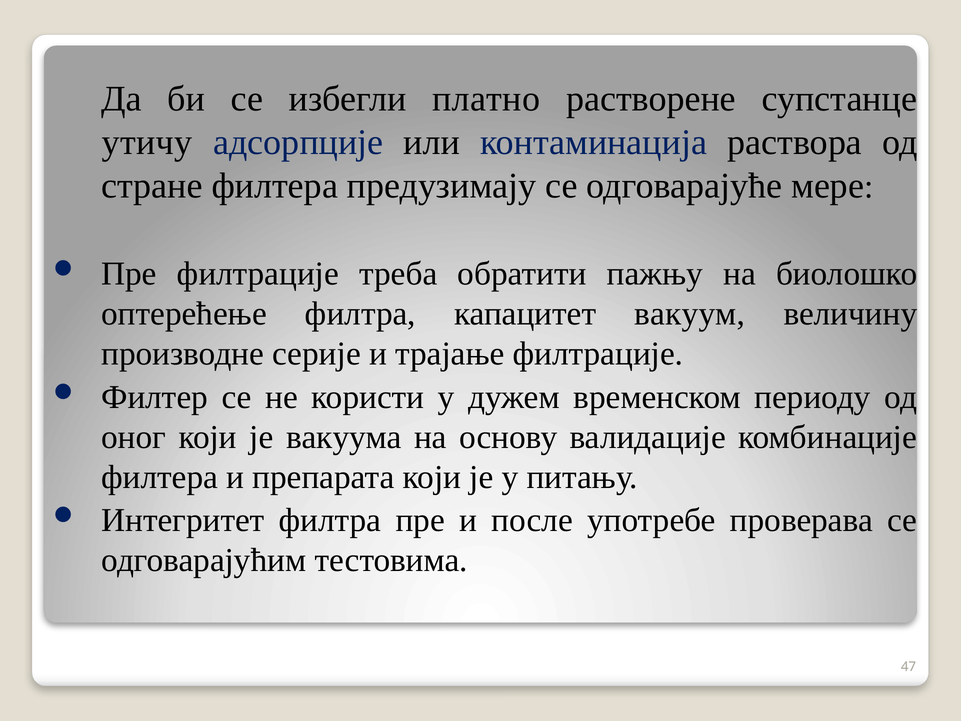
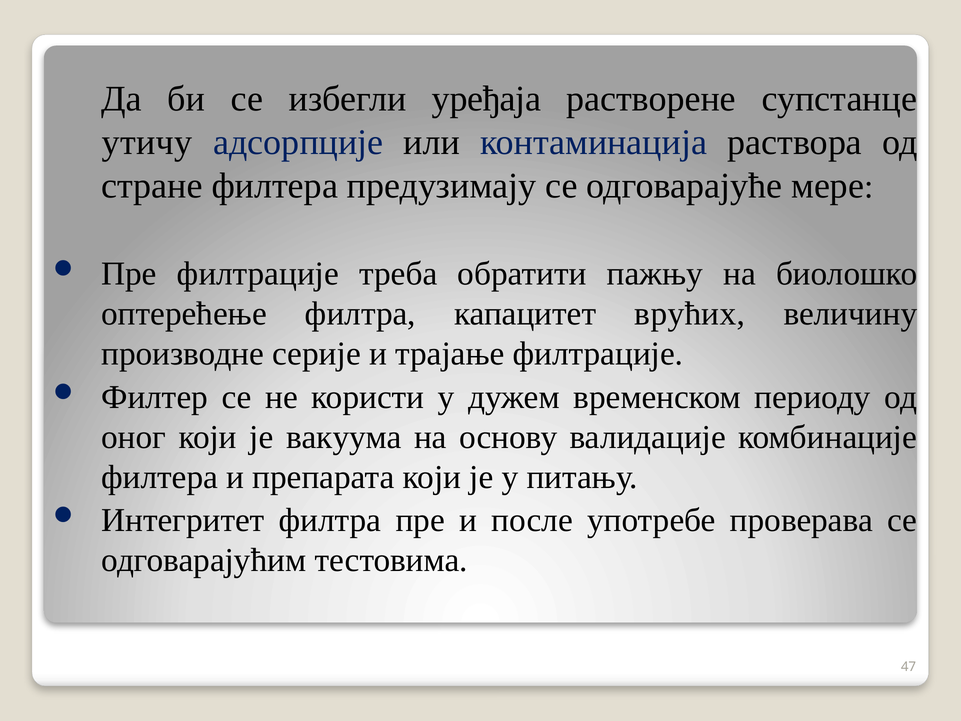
платно: платно -> уређаја
вакуум: вакуум -> врућих
